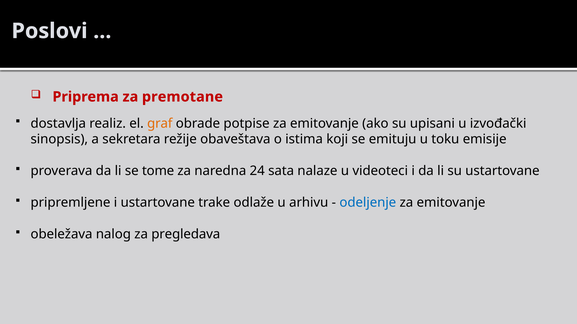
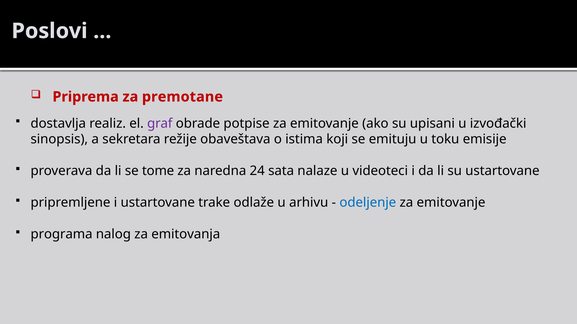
graf colour: orange -> purple
obeležava: obeležava -> programa
pregledava: pregledava -> emitovanja
